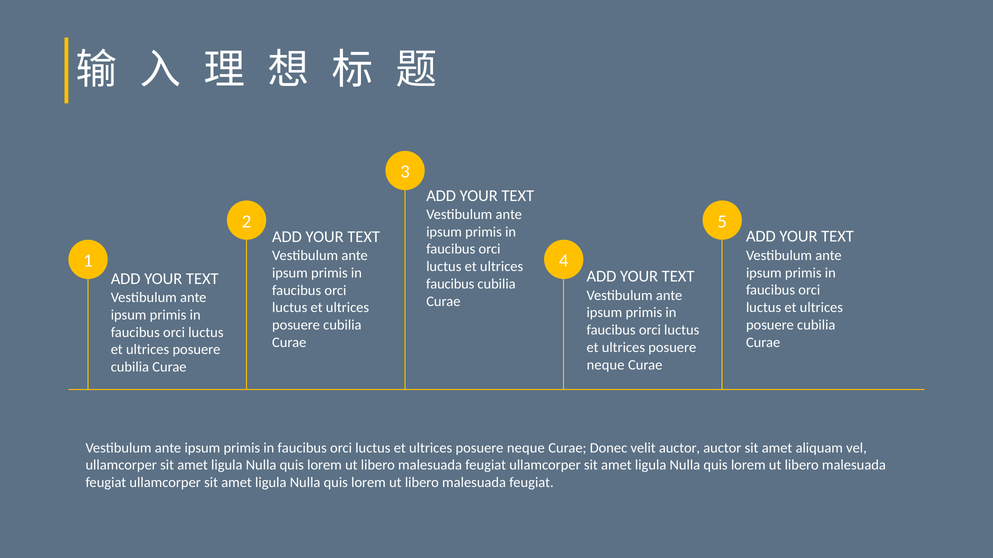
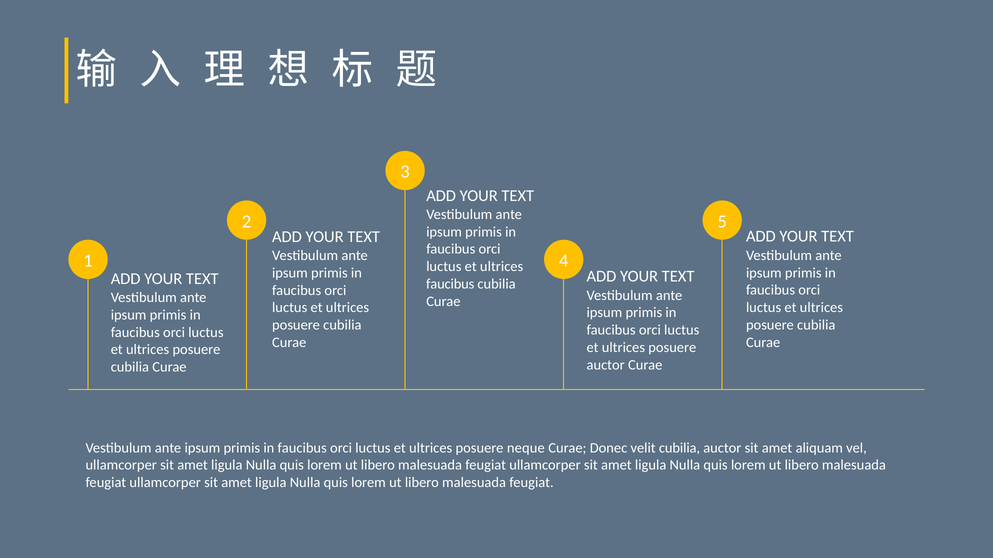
neque at (606, 365): neque -> auctor
velit auctor: auctor -> cubilia
